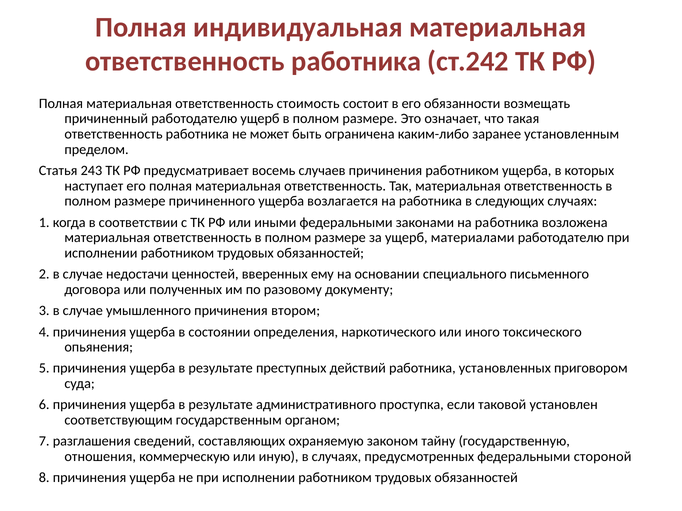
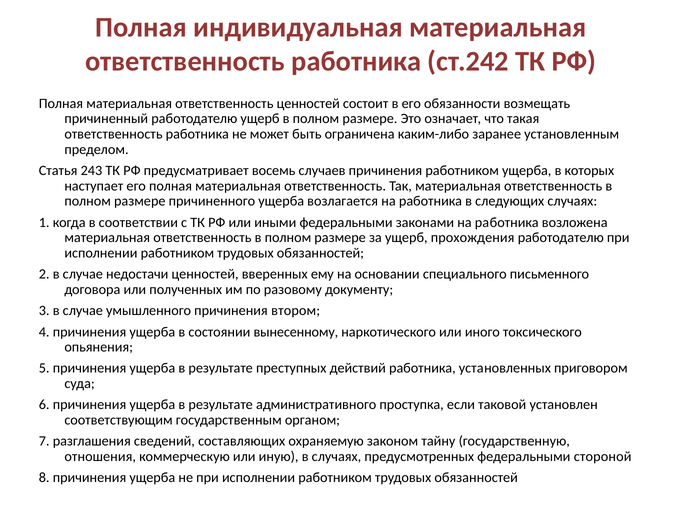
ответственность стоимость: стоимость -> ценностей
материалами: материалами -> прохождения
определения: определения -> вынесенному
